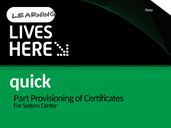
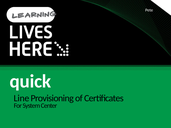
Part: Part -> Line
